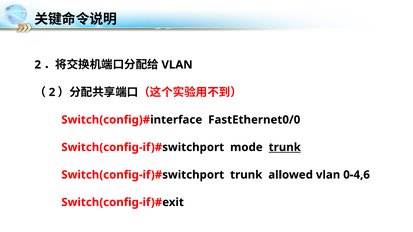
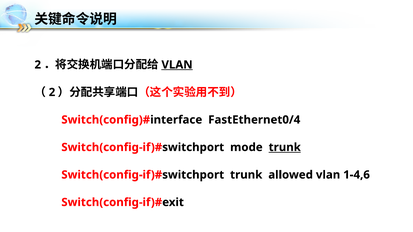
VLAN at (177, 65) underline: none -> present
FastEthernet0/0: FastEthernet0/0 -> FastEthernet0/4
0-4,6: 0-4,6 -> 1-4,6
